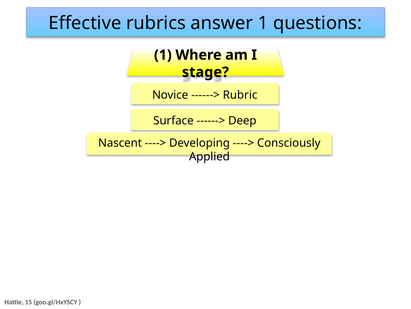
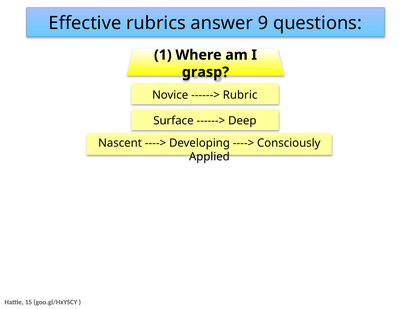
answer 1: 1 -> 9
stage: stage -> grasp
